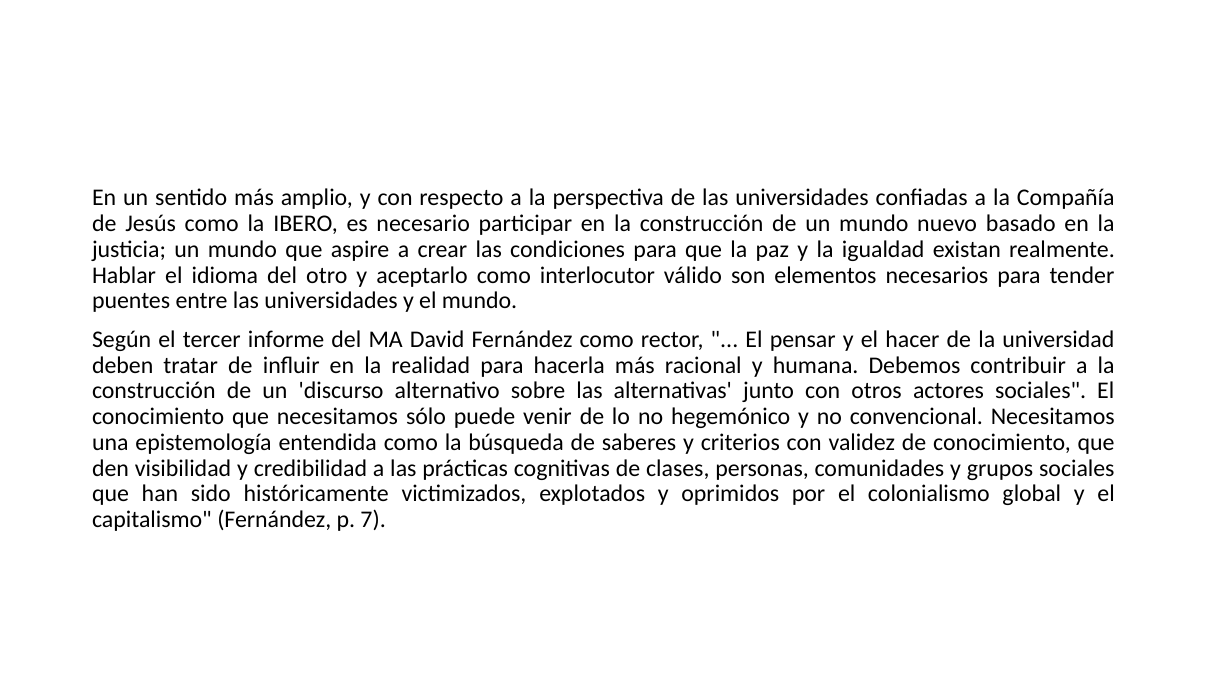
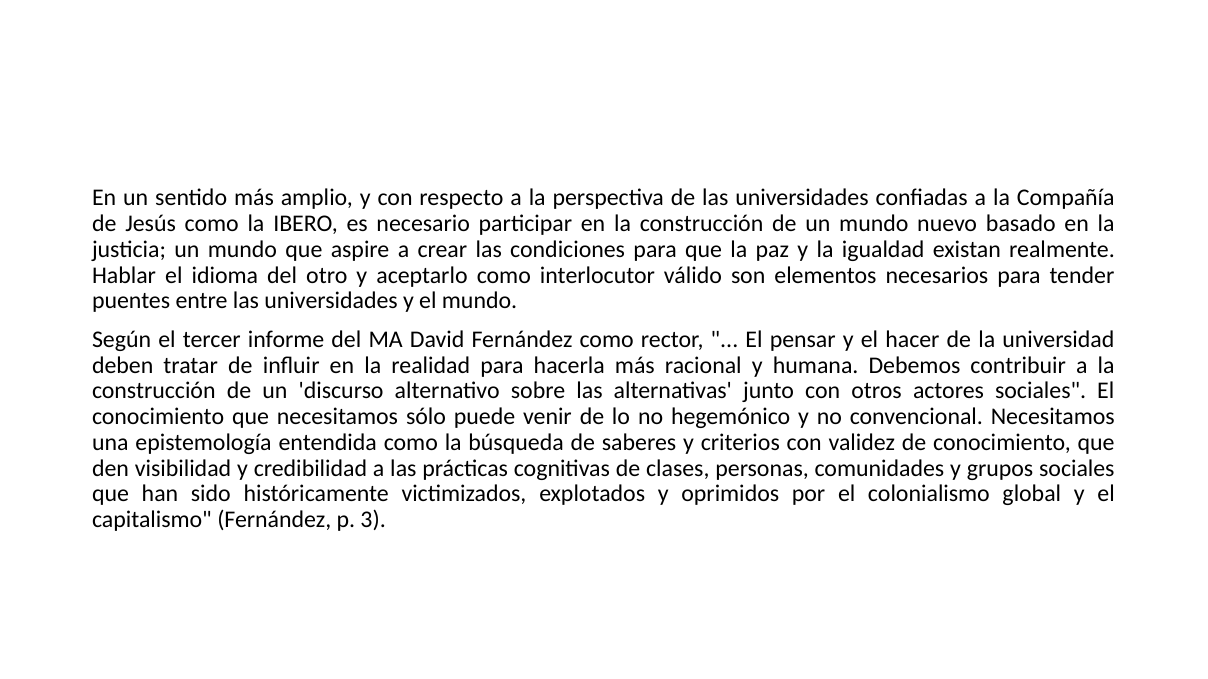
7: 7 -> 3
